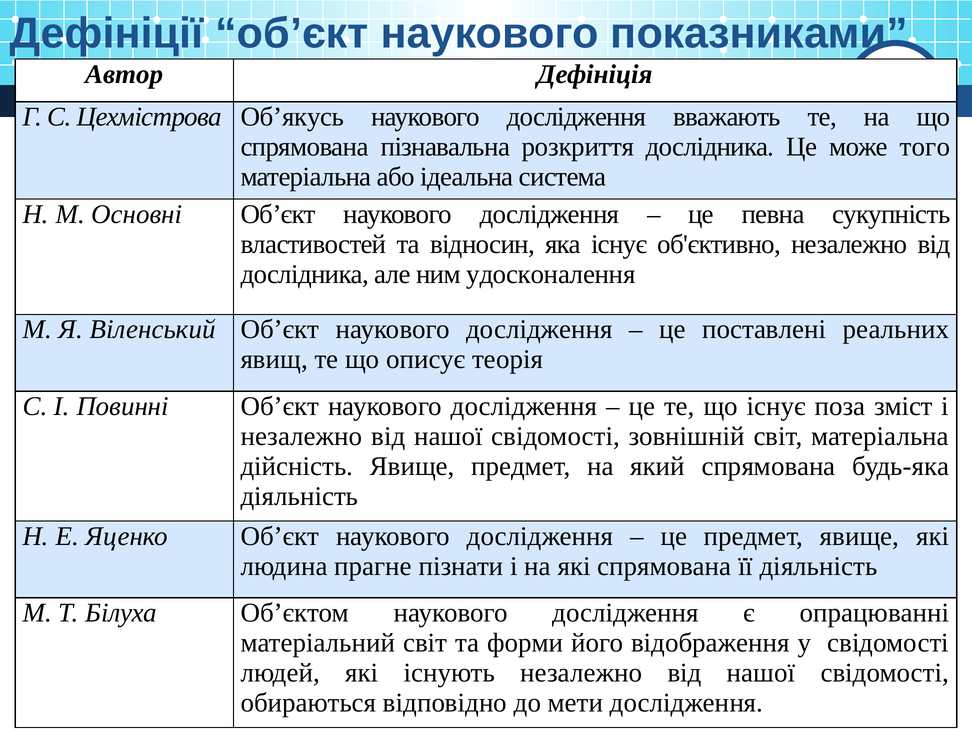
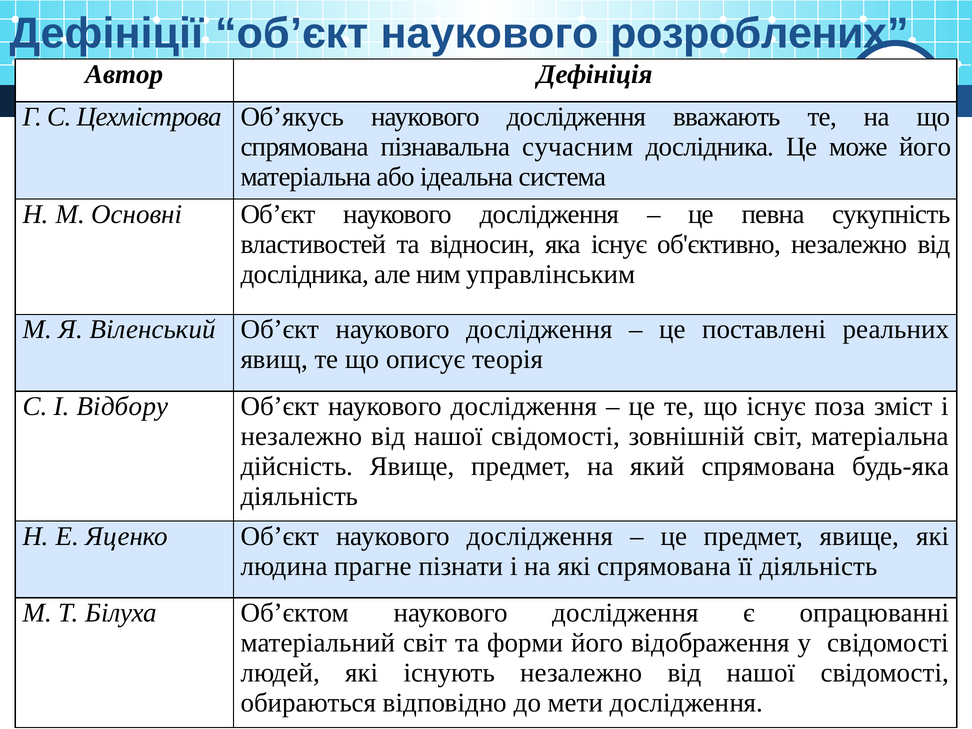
показниками: показниками -> розроблених
розкриття: розкриття -> сучасним
може того: того -> його
удосконалення: удосконалення -> управлінським
Повинні: Повинні -> Відбору
